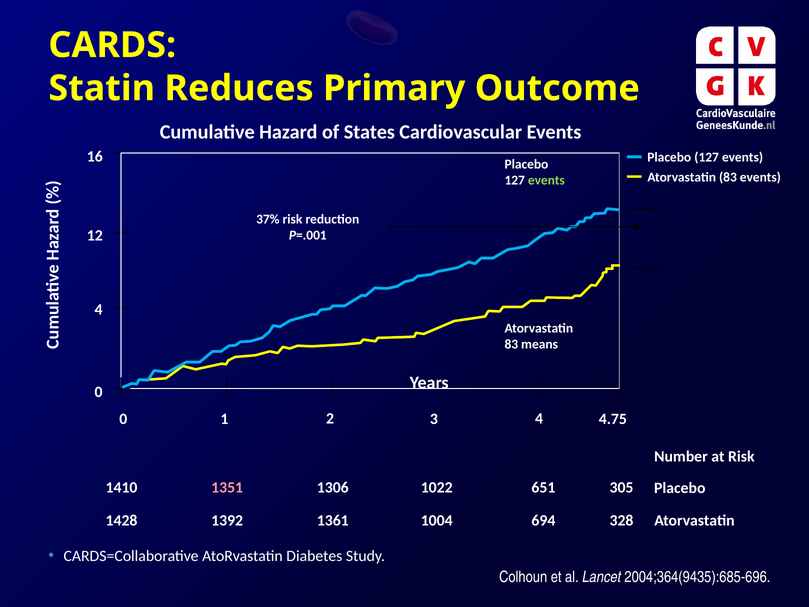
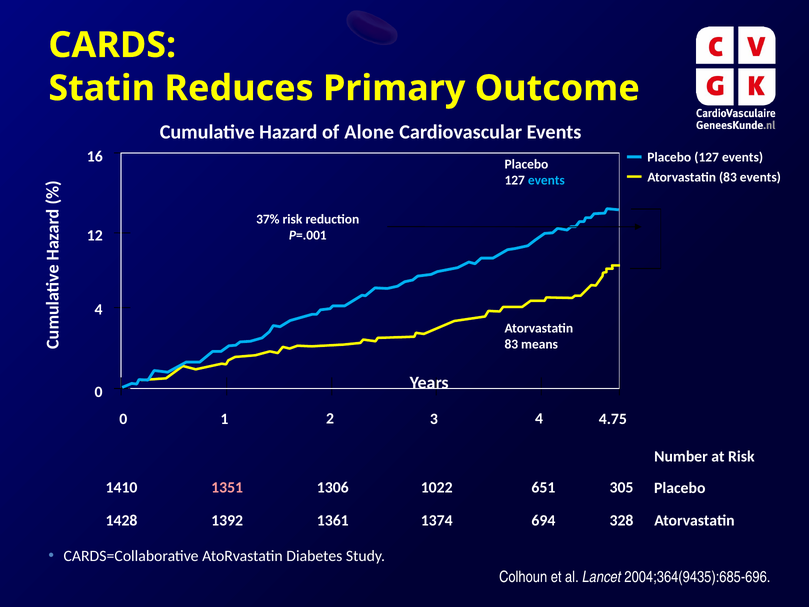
States: States -> Alone
events at (546, 180) colour: light green -> light blue
1004: 1004 -> 1374
